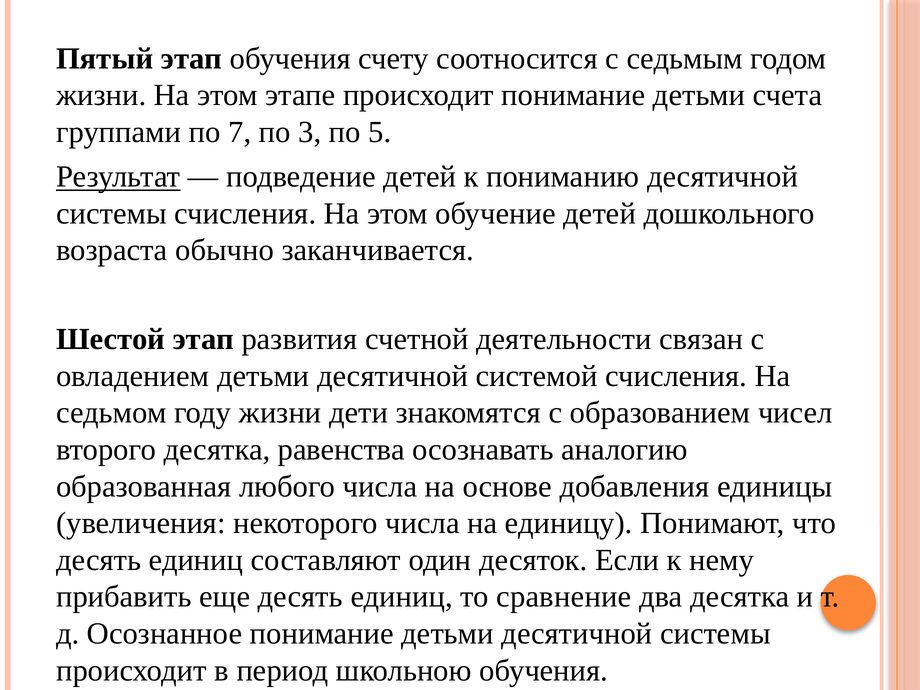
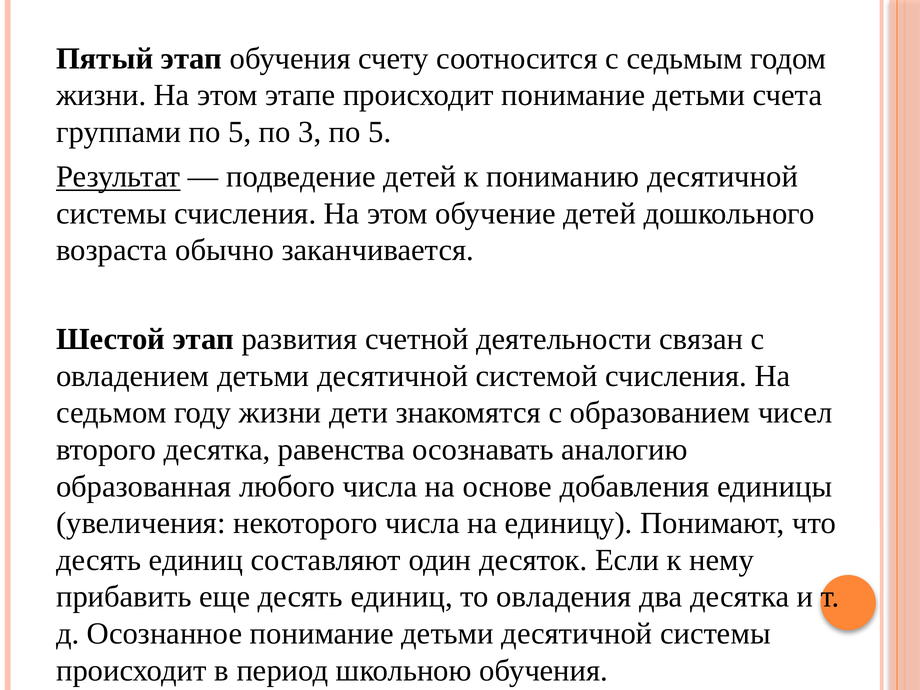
группами по 7: 7 -> 5
сравнение: сравнение -> овладения
